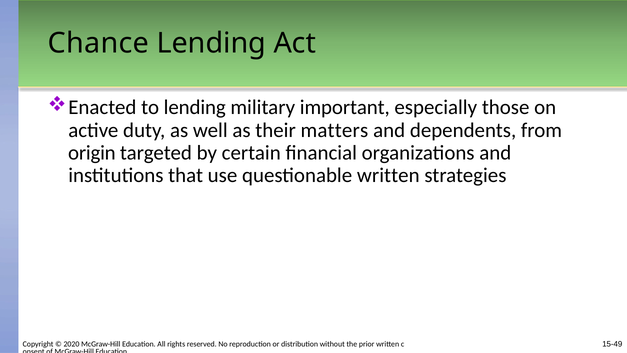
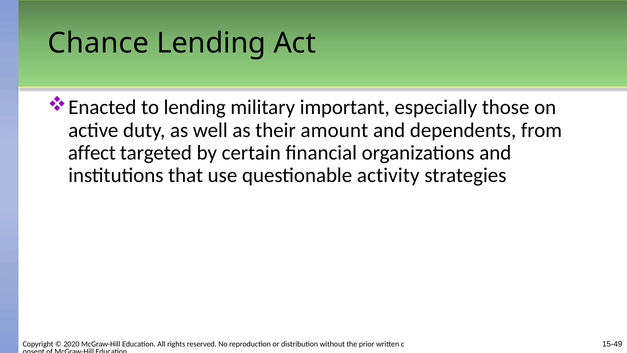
matters: matters -> amount
origin: origin -> affect
questionable written: written -> activity
